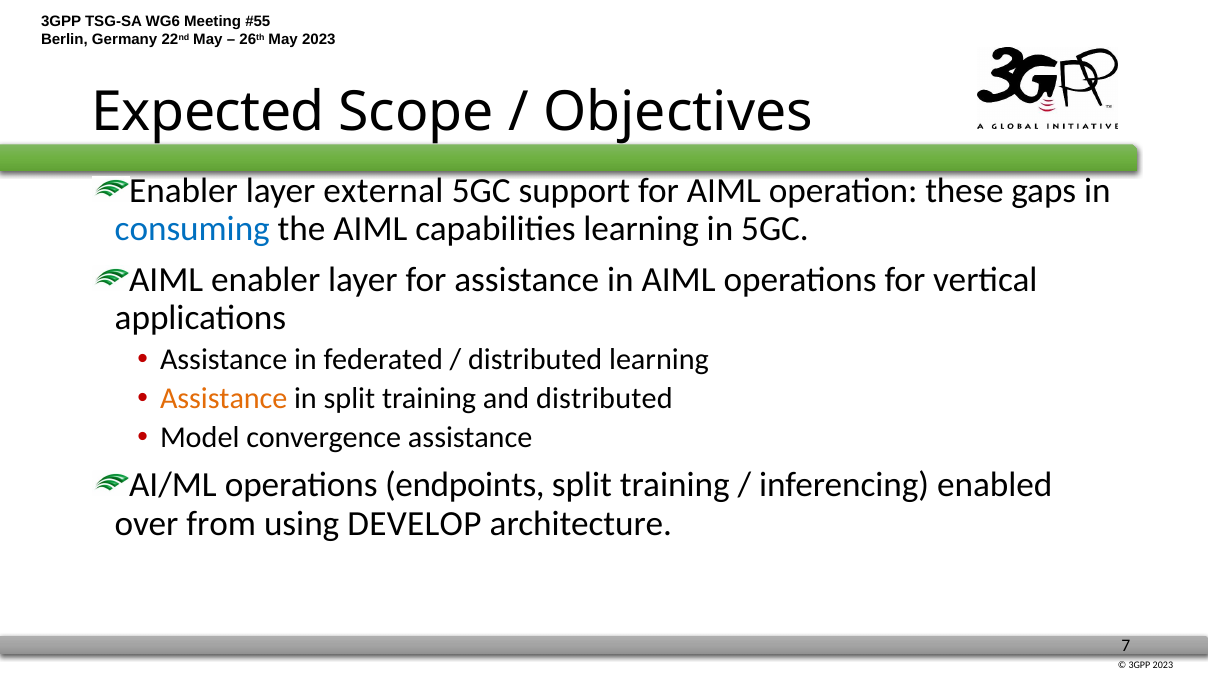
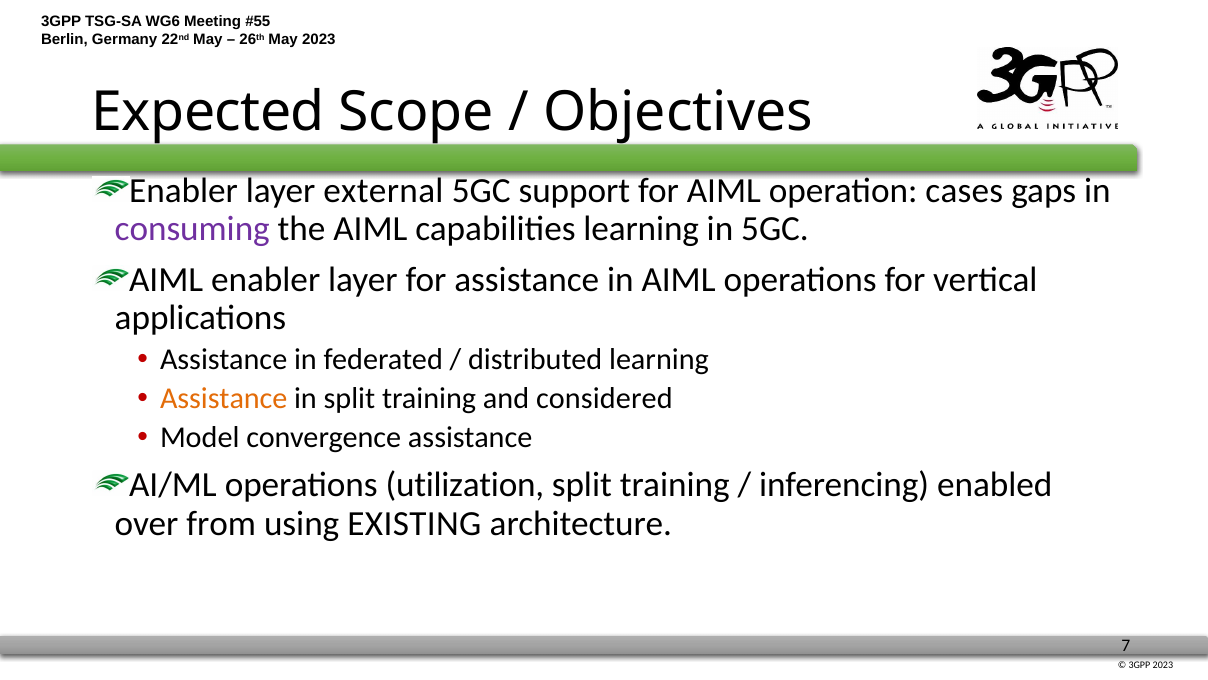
these: these -> cases
consuming colour: blue -> purple
and distributed: distributed -> considered
endpoints: endpoints -> utilization
DEVELOP: DEVELOP -> EXISTING
